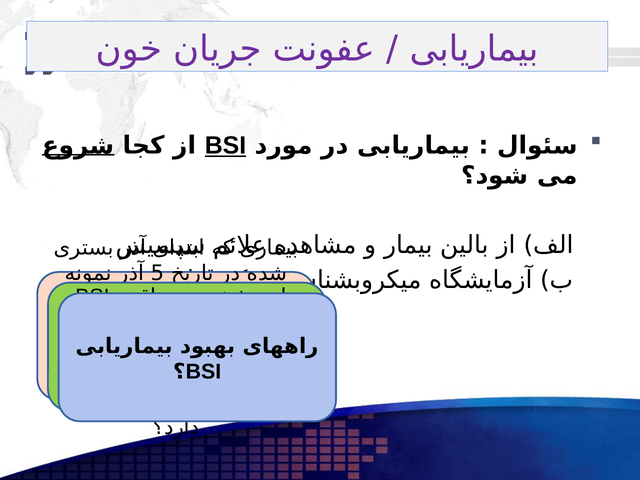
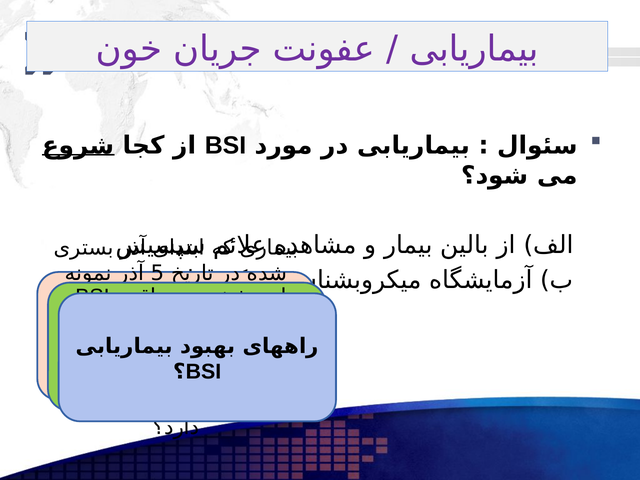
BSI at (225, 145) underline: present -> none
